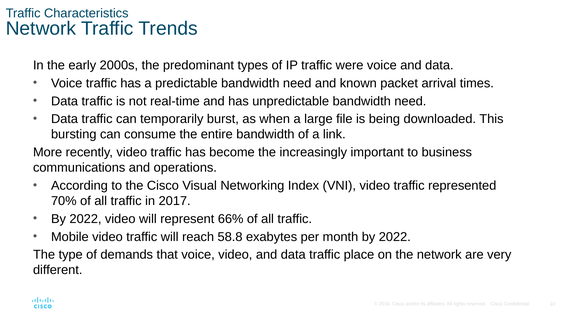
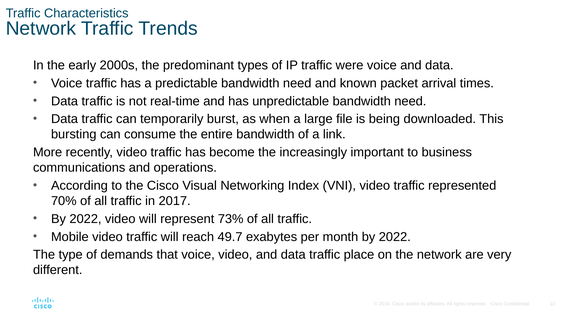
66%: 66% -> 73%
58.8: 58.8 -> 49.7
